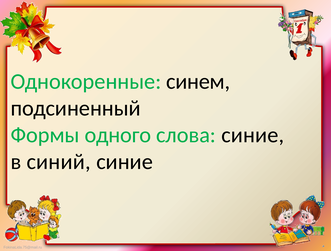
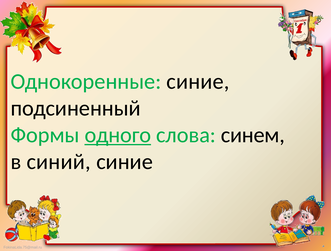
Однокоренные синем: синем -> синие
одного underline: none -> present
слова синие: синие -> синем
